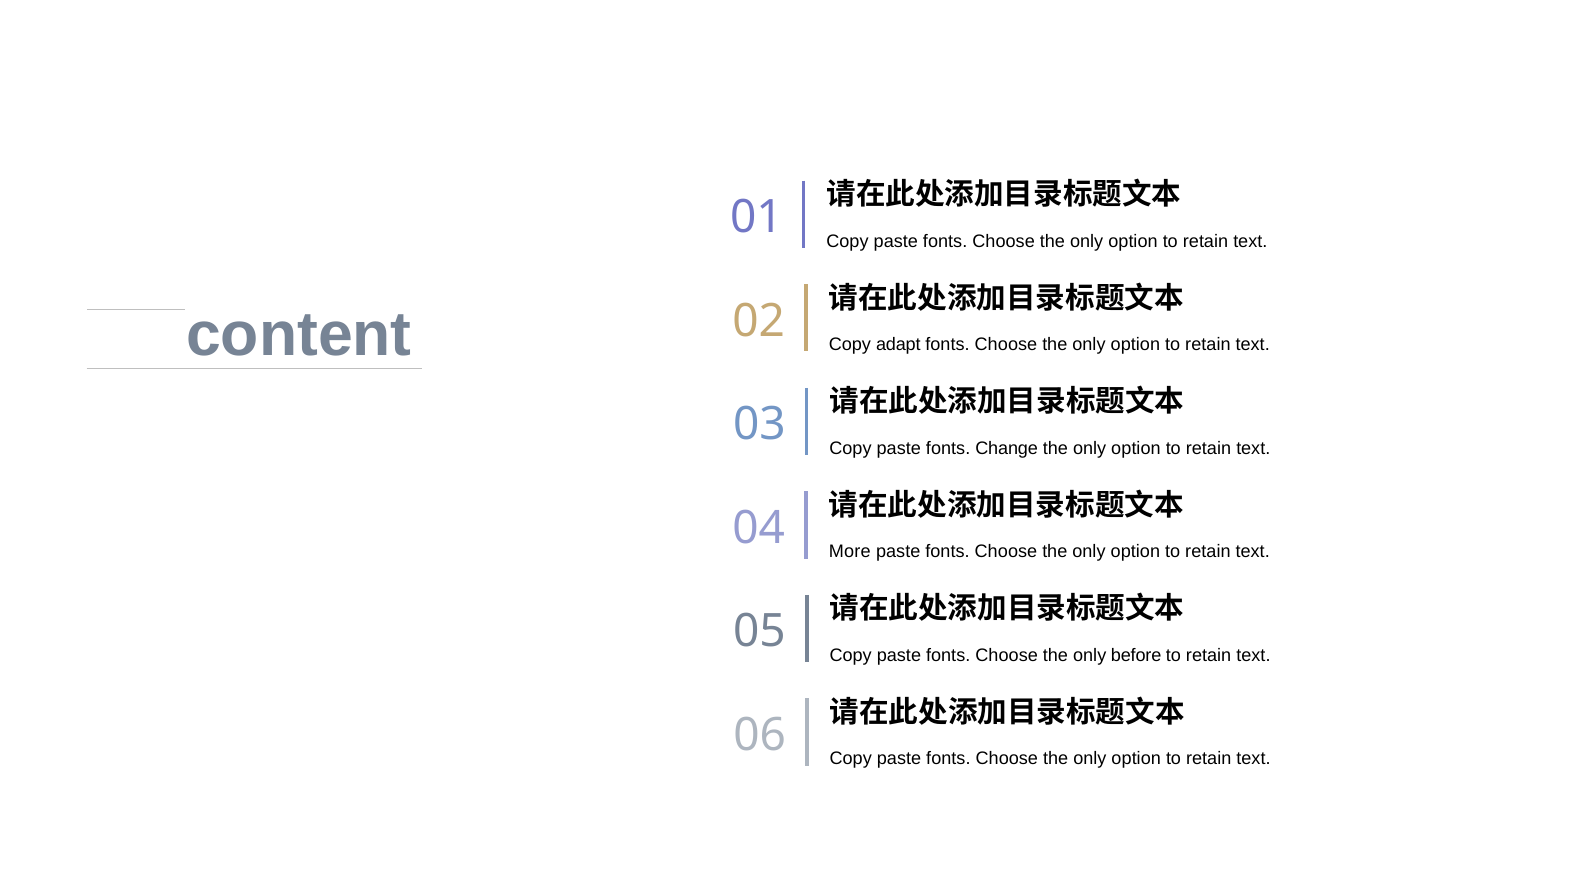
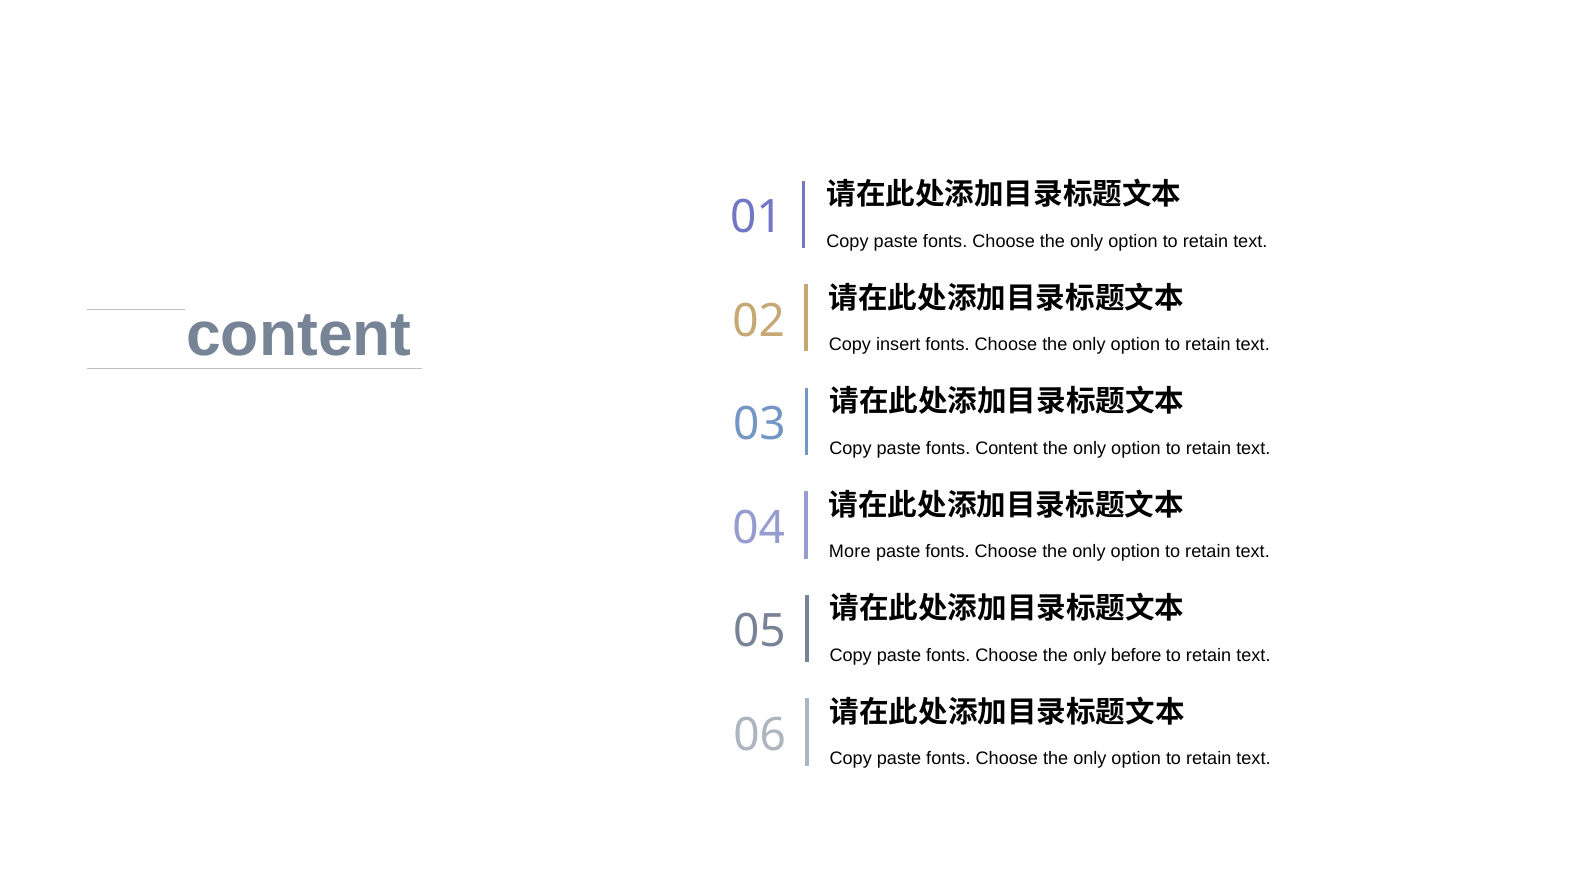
adapt: adapt -> insert
fonts Change: Change -> Content
